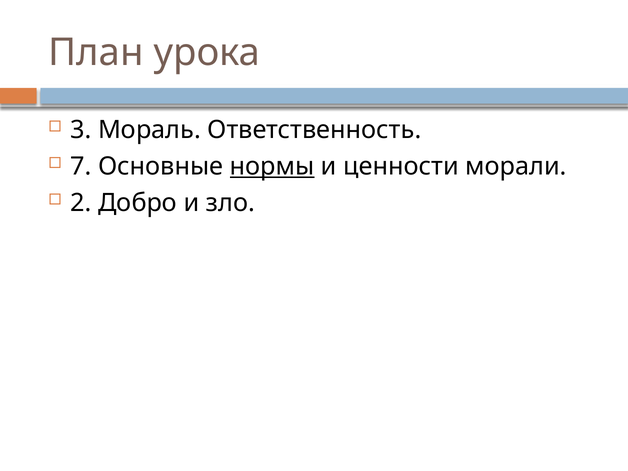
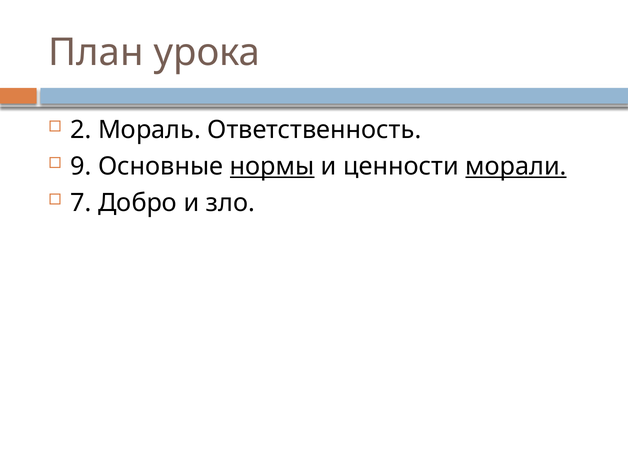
3: 3 -> 2
7: 7 -> 9
морали underline: none -> present
2: 2 -> 7
